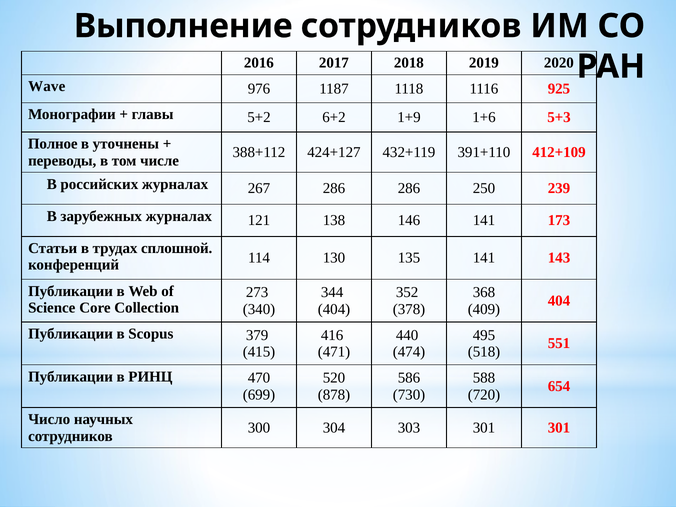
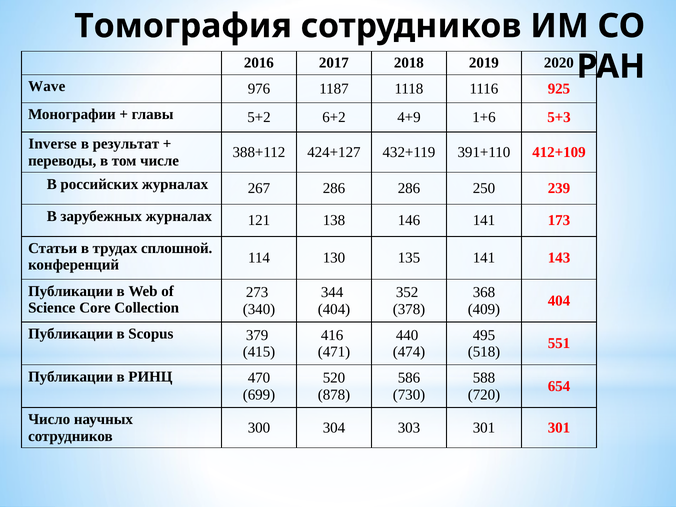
Выполнение: Выполнение -> Томография
1+9: 1+9 -> 4+9
Полное: Полное -> Inverse
уточнены: уточнены -> результат
